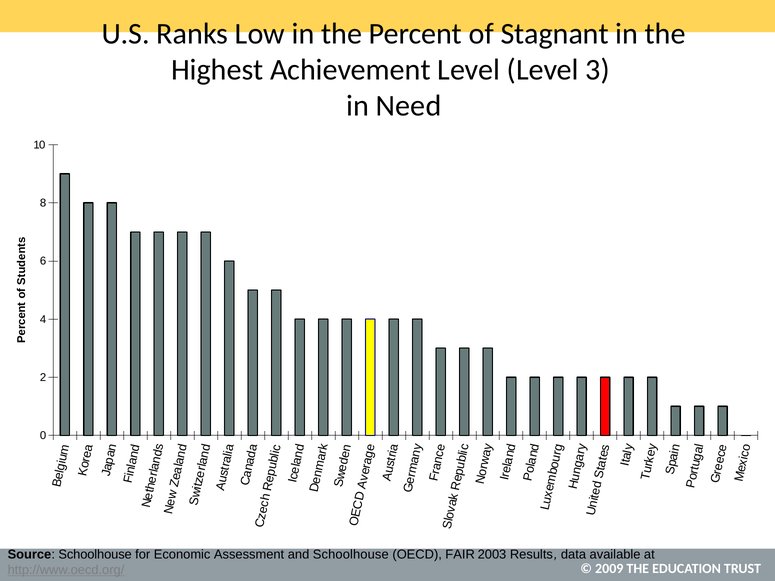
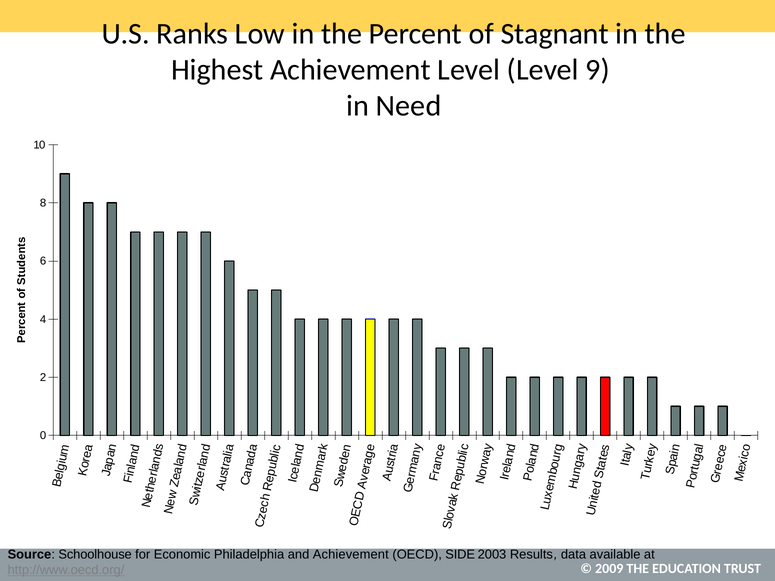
3: 3 -> 9
Assessment: Assessment -> Philadelphia
and Schoolhouse: Schoolhouse -> Achievement
FAIR: FAIR -> SIDE
